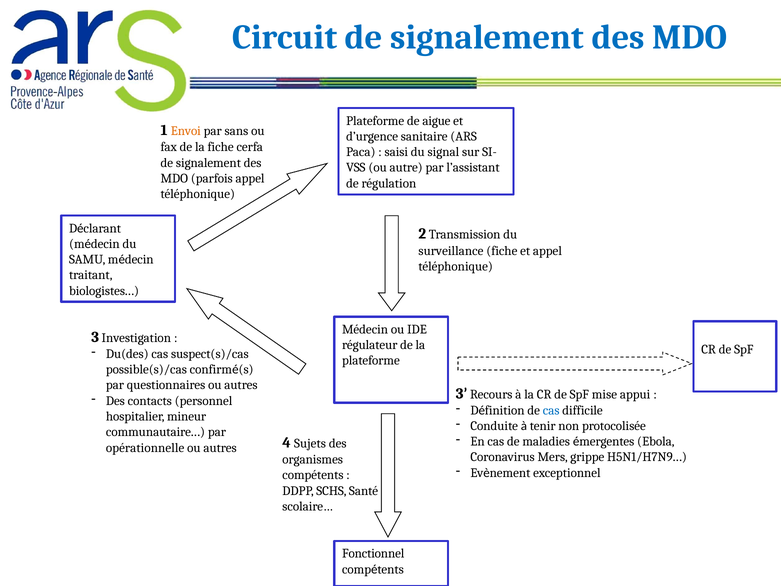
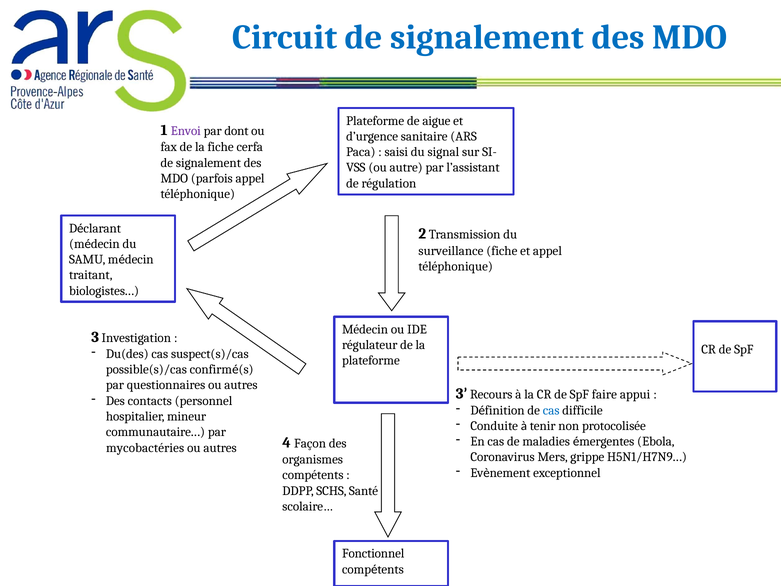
Envoi colour: orange -> purple
sans: sans -> dont
mise: mise -> faire
Sujets: Sujets -> Façon
opérationnelle: opérationnelle -> mycobactéries
